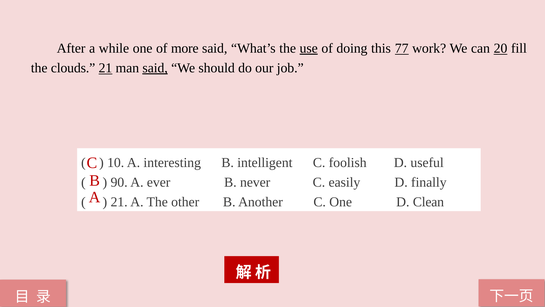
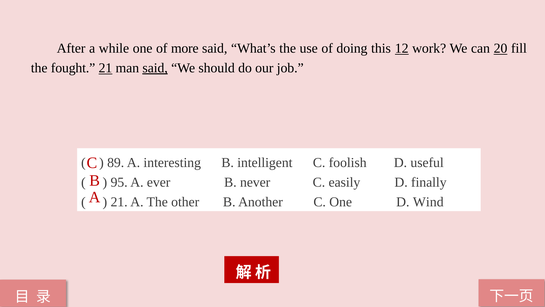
use underline: present -> none
77: 77 -> 12
clouds: clouds -> fought
10: 10 -> 89
90: 90 -> 95
Clean: Clean -> Wind
